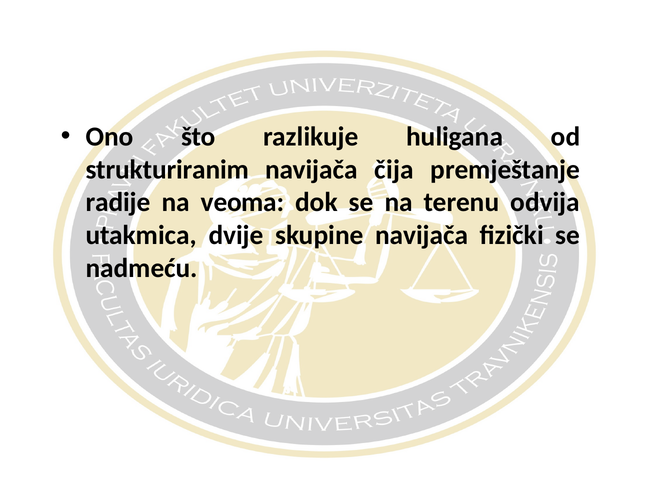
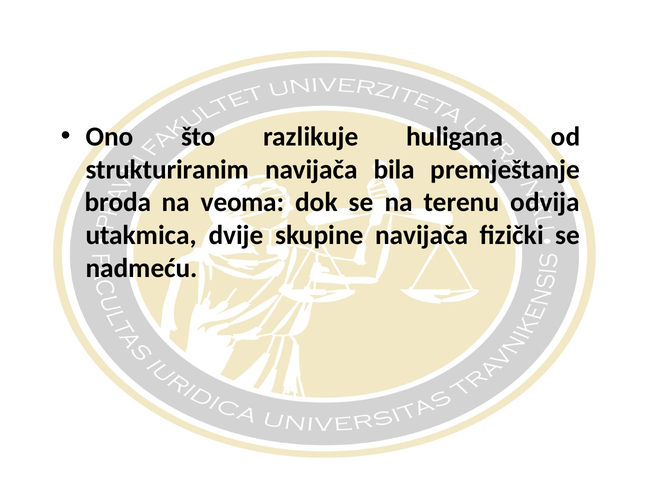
čija: čija -> bila
radije: radije -> broda
